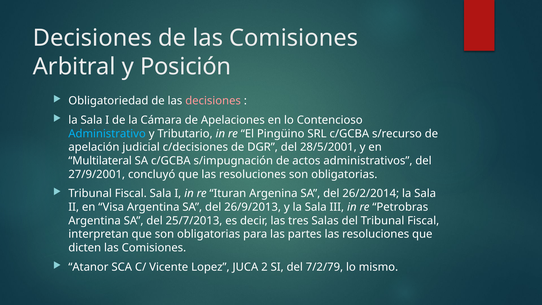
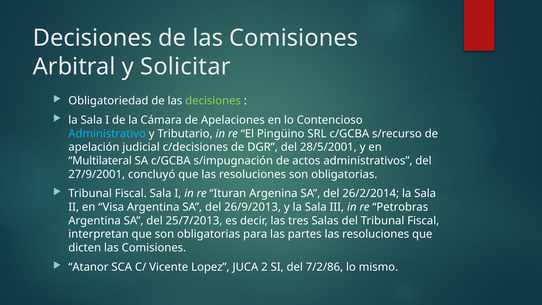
Posición: Posición -> Solicitar
decisiones at (213, 101) colour: pink -> light green
7/2/79: 7/2/79 -> 7/2/86
